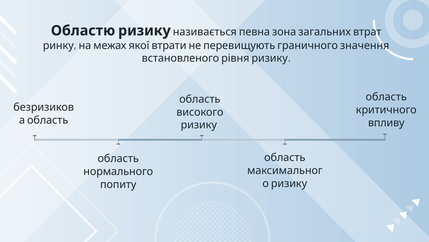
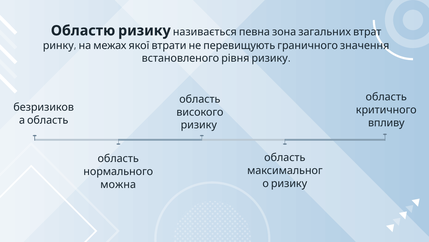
попиту: попиту -> можна
